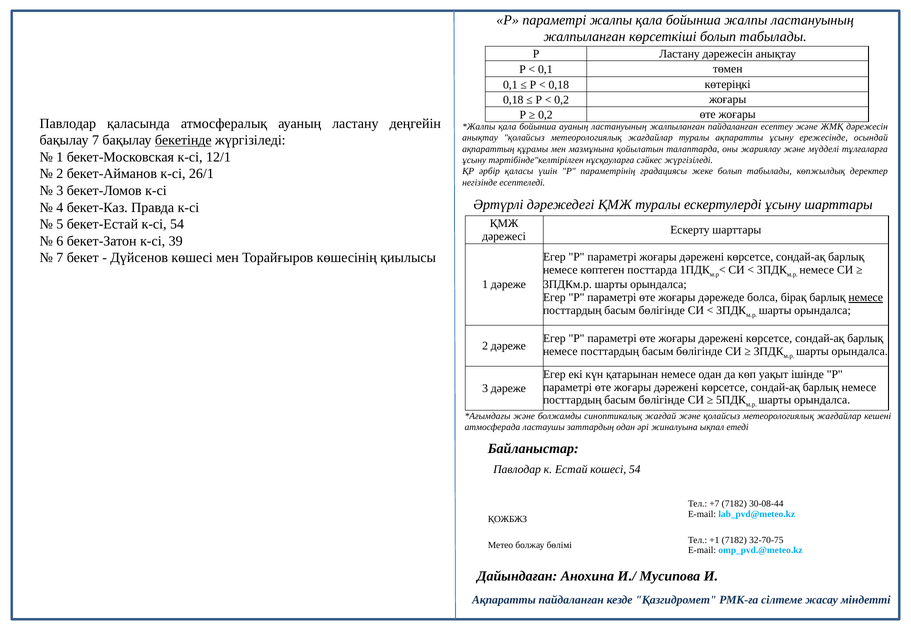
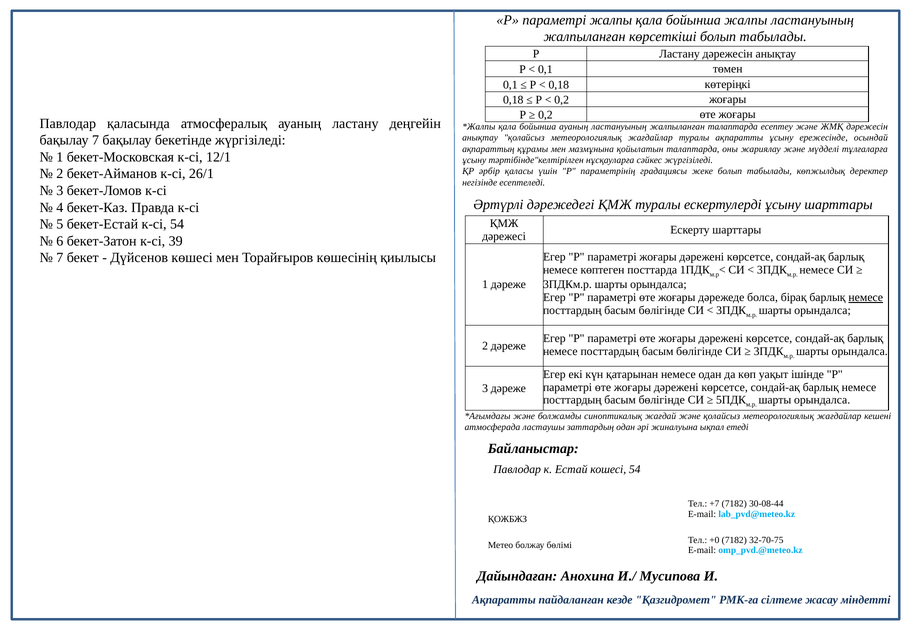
жалпыланған пайдаланған: пайдаланған -> талаптарда
бекетінде underline: present -> none
+1: +1 -> +0
